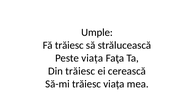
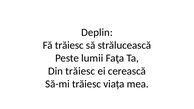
Umple: Umple -> Deplin
Peste viața: viața -> lumii
